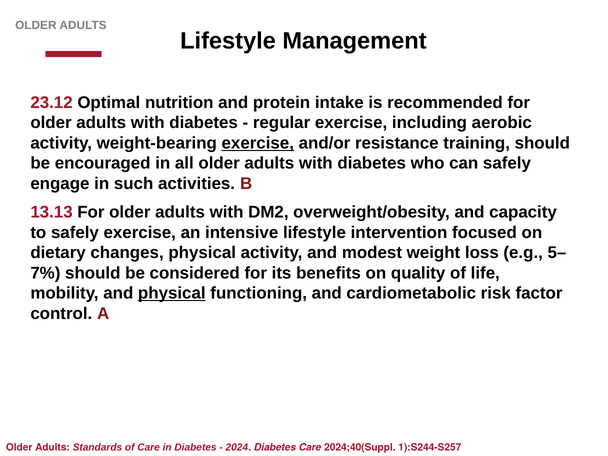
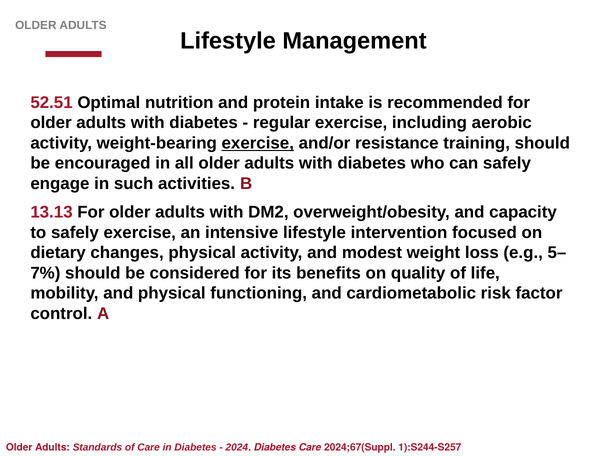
23.12: 23.12 -> 52.51
physical at (172, 293) underline: present -> none
2024;40(Suppl: 2024;40(Suppl -> 2024;67(Suppl
